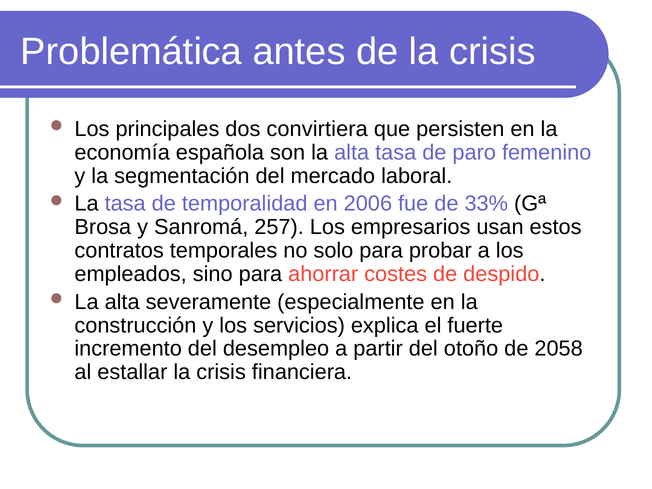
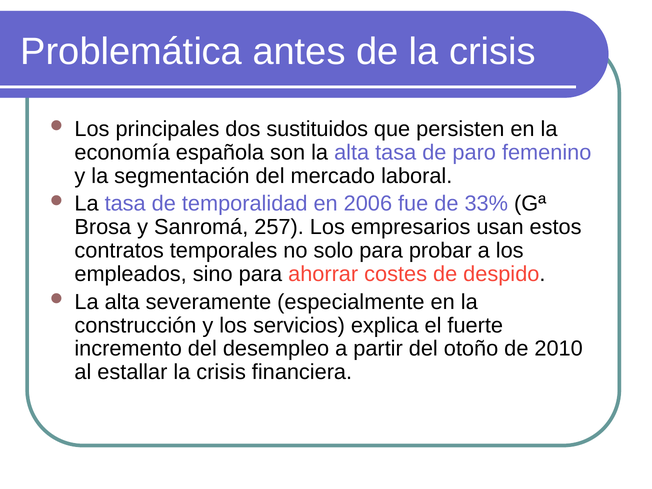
convirtiera: convirtiera -> sustituidos
2058: 2058 -> 2010
